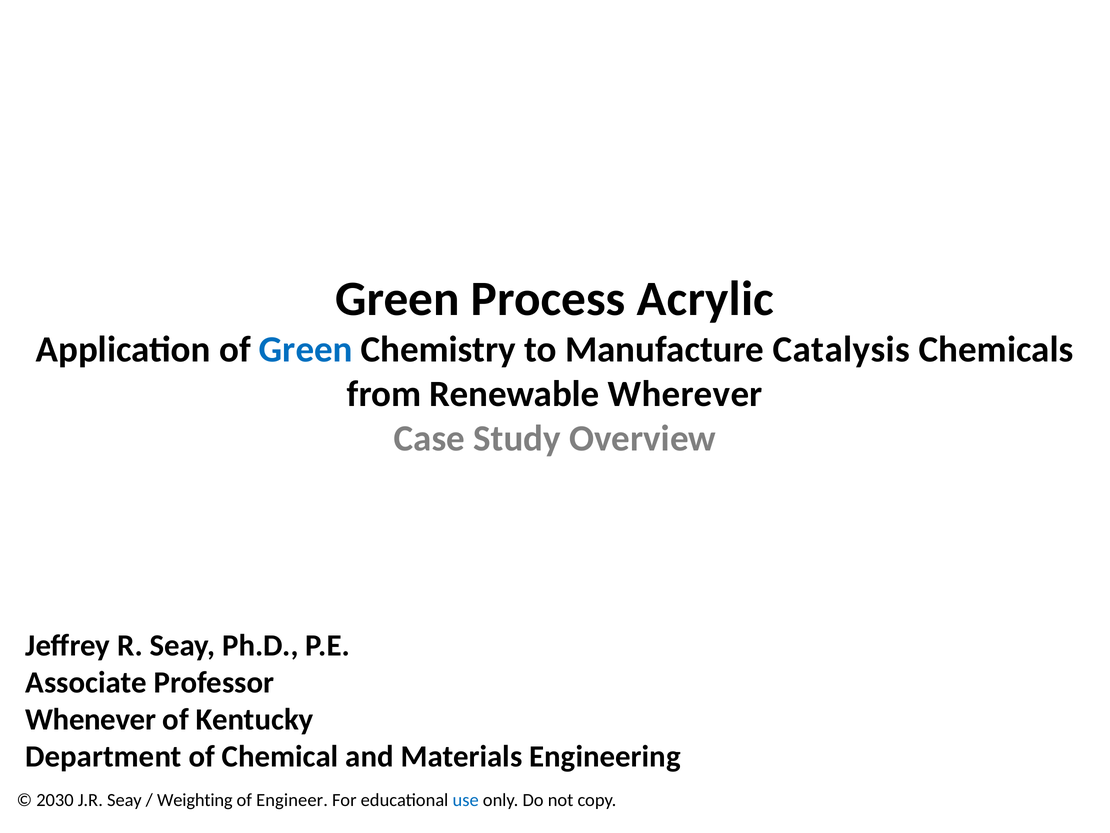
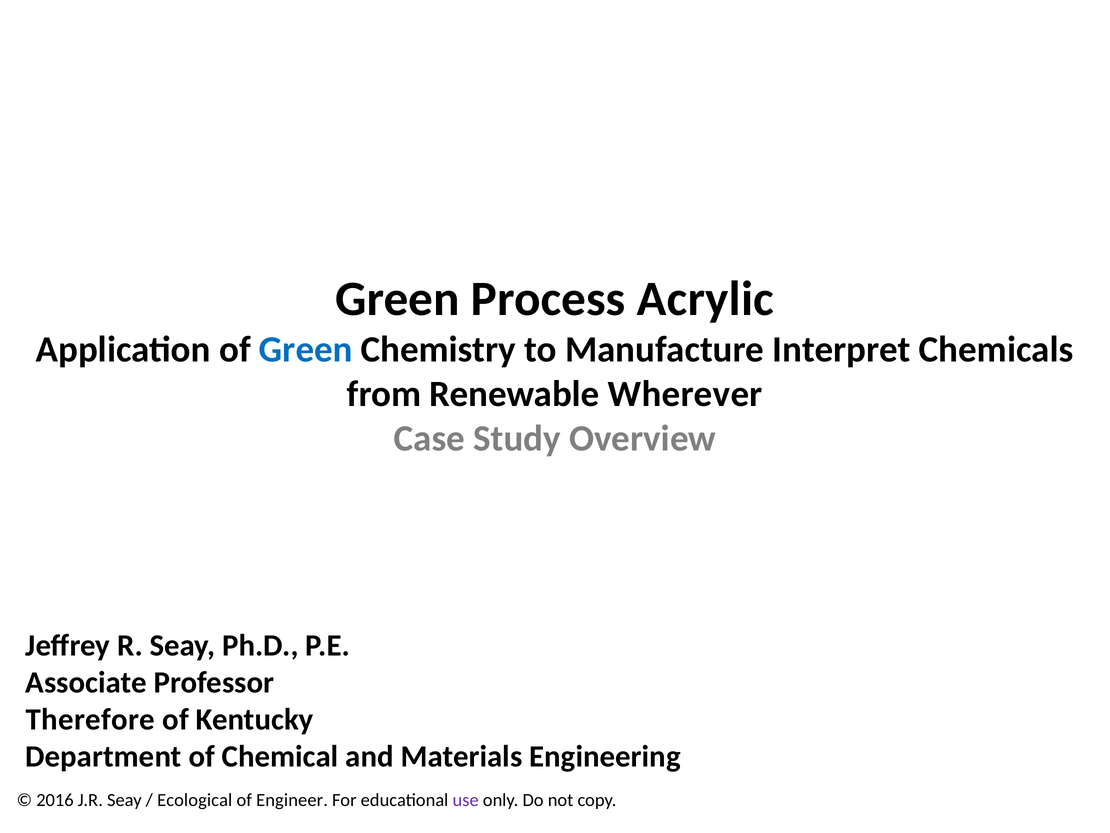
Catalysis: Catalysis -> Interpret
Whenever: Whenever -> Therefore
2030: 2030 -> 2016
Weighting: Weighting -> Ecological
use colour: blue -> purple
